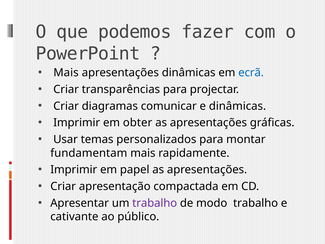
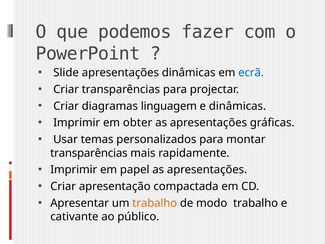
Mais at (66, 73): Mais -> Slide
comunicar: comunicar -> linguagem
fundamentam at (89, 153): fundamentam -> transparências
trabalho at (155, 203) colour: purple -> orange
